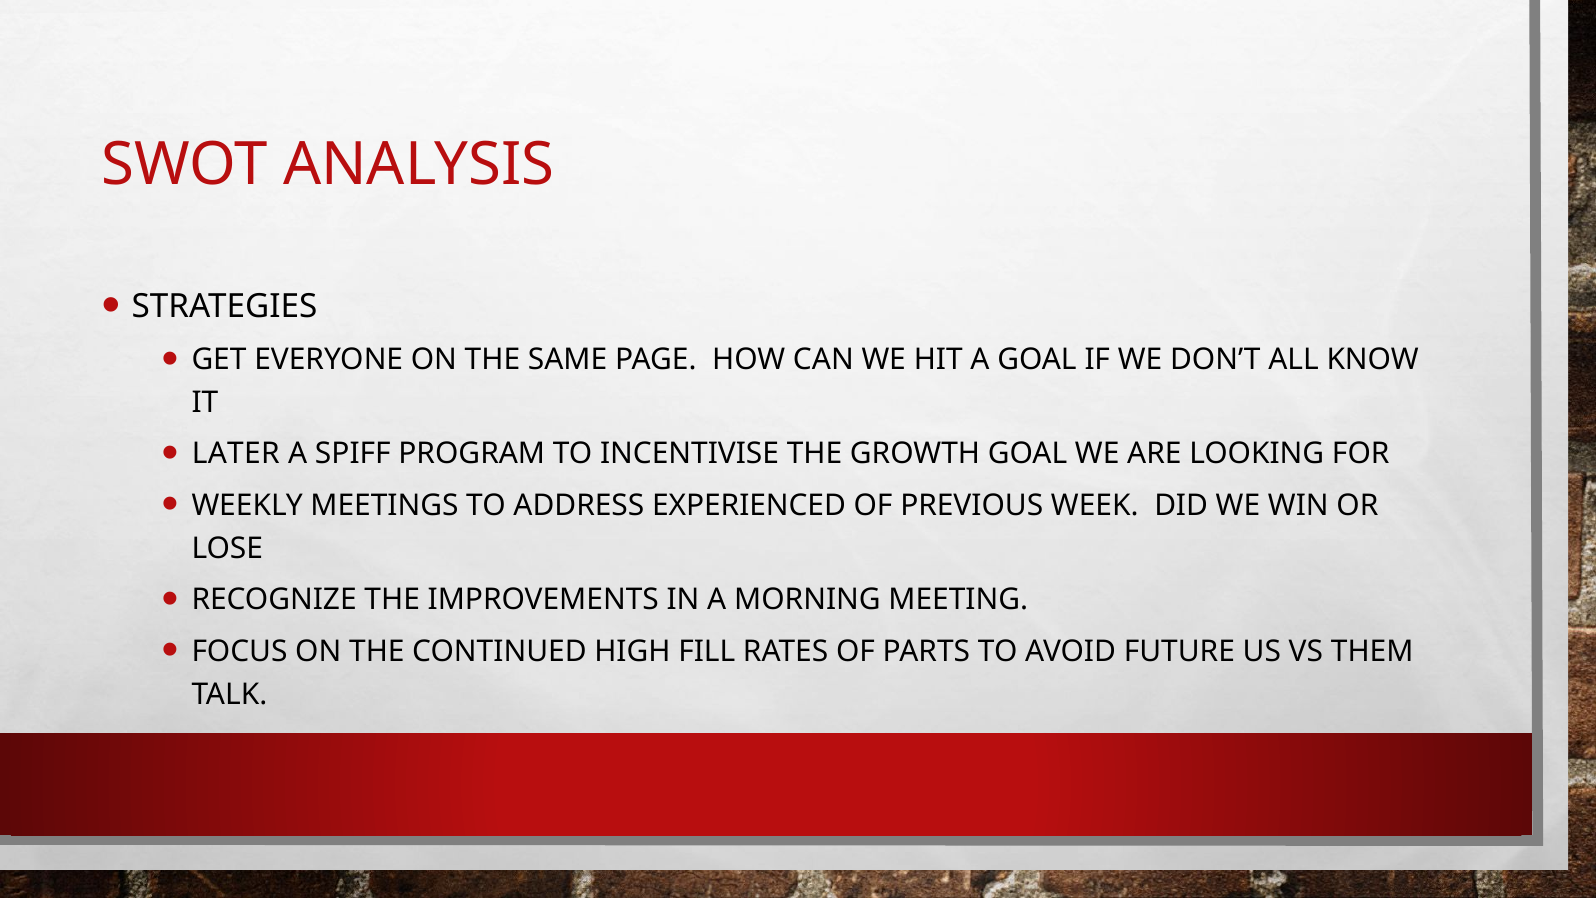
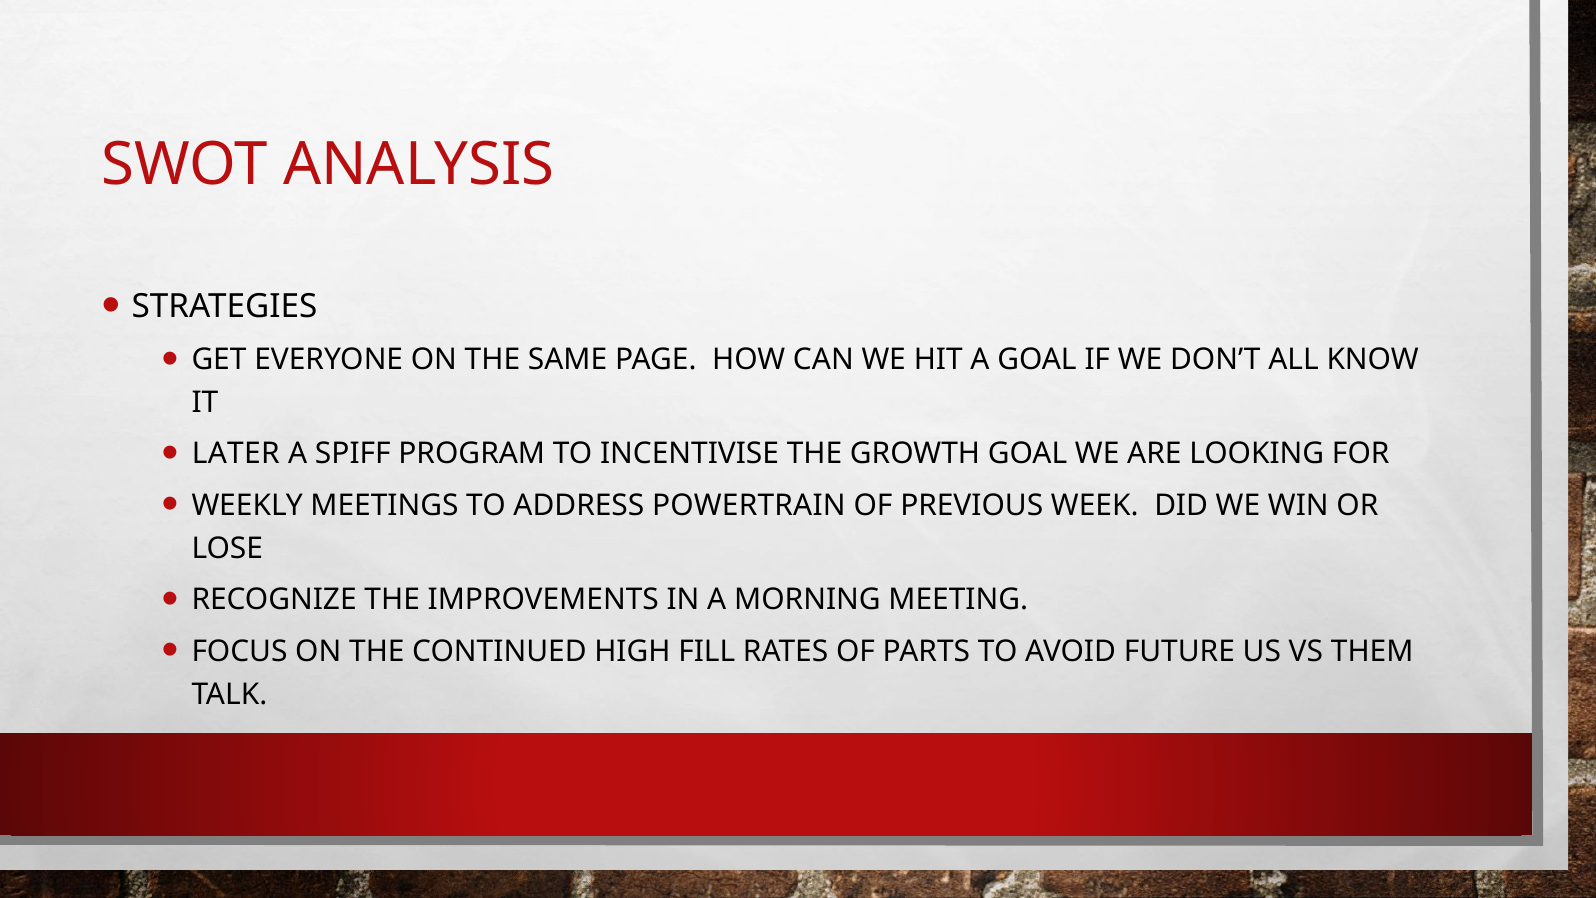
EXPERIENCED: EXPERIENCED -> POWERTRAIN
